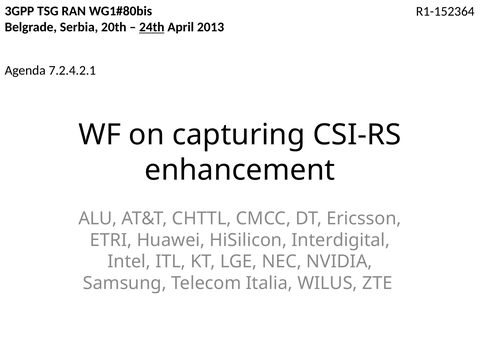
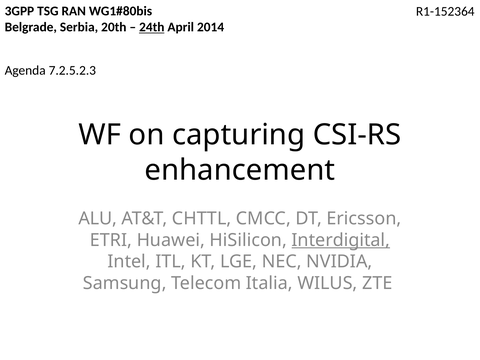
2013: 2013 -> 2014
7.2.4.2.1: 7.2.4.2.1 -> 7.2.5.2.3
Interdigital underline: none -> present
